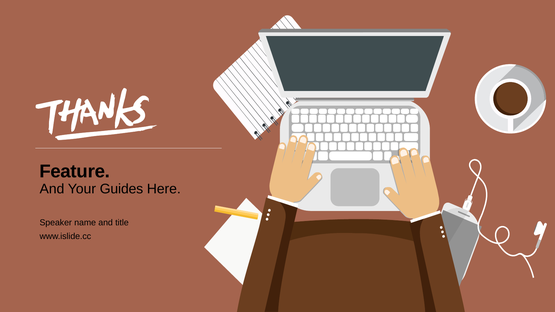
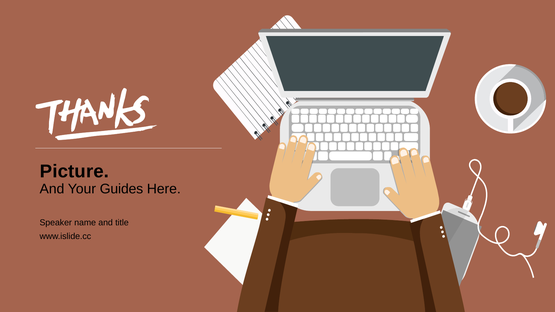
Feature: Feature -> Picture
